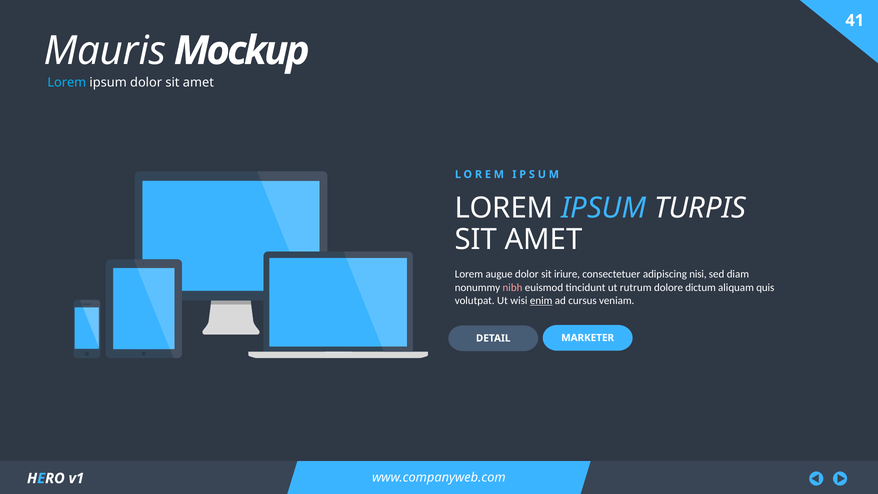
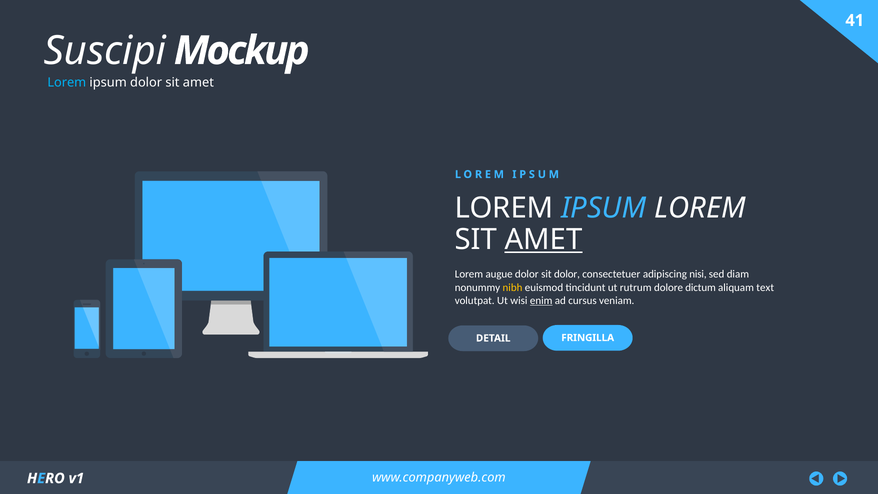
Mauris: Mauris -> Suscipi
IPSUM TURPIS: TURPIS -> LOREM
AMET at (544, 240) underline: none -> present
sit iriure: iriure -> dolor
nibh colour: pink -> yellow
quis: quis -> text
MARKETER: MARKETER -> FRINGILLA
